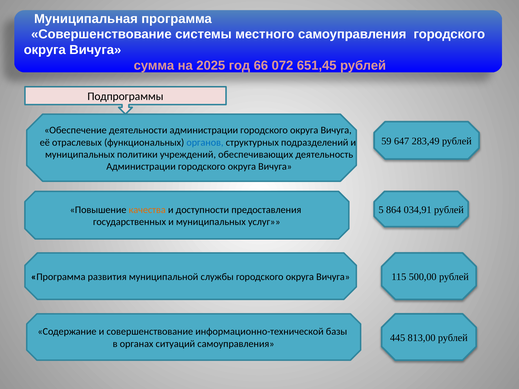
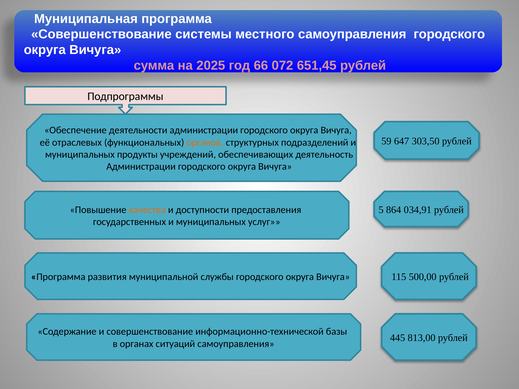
283,49: 283,49 -> 303,50
органов colour: blue -> orange
политики: политики -> продукты
